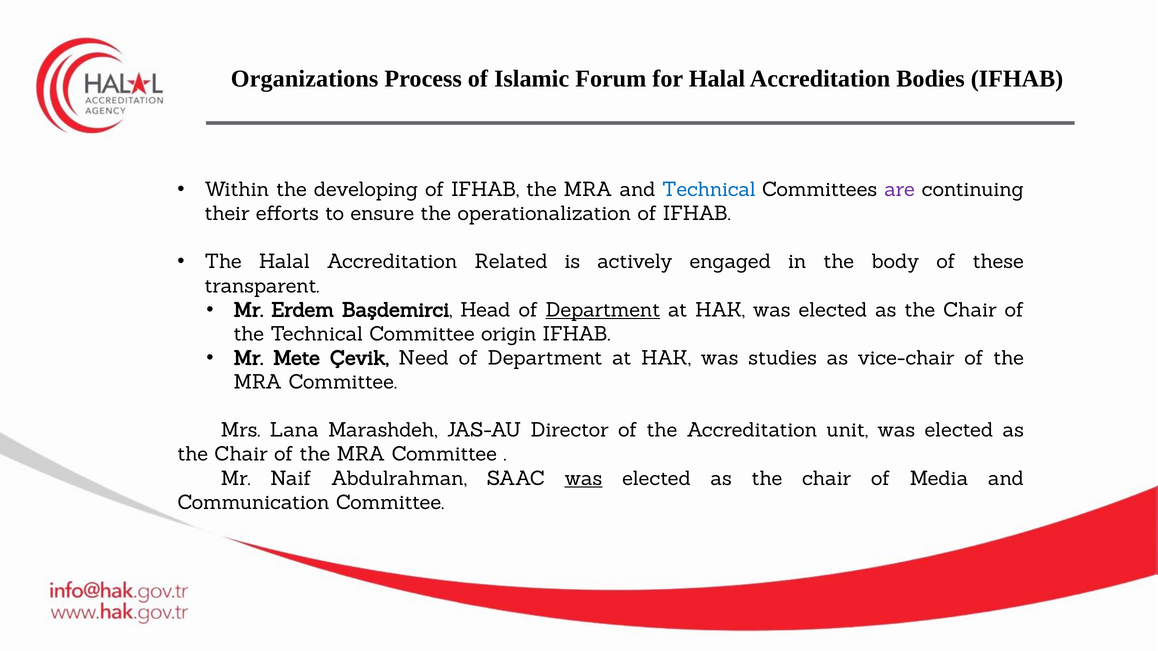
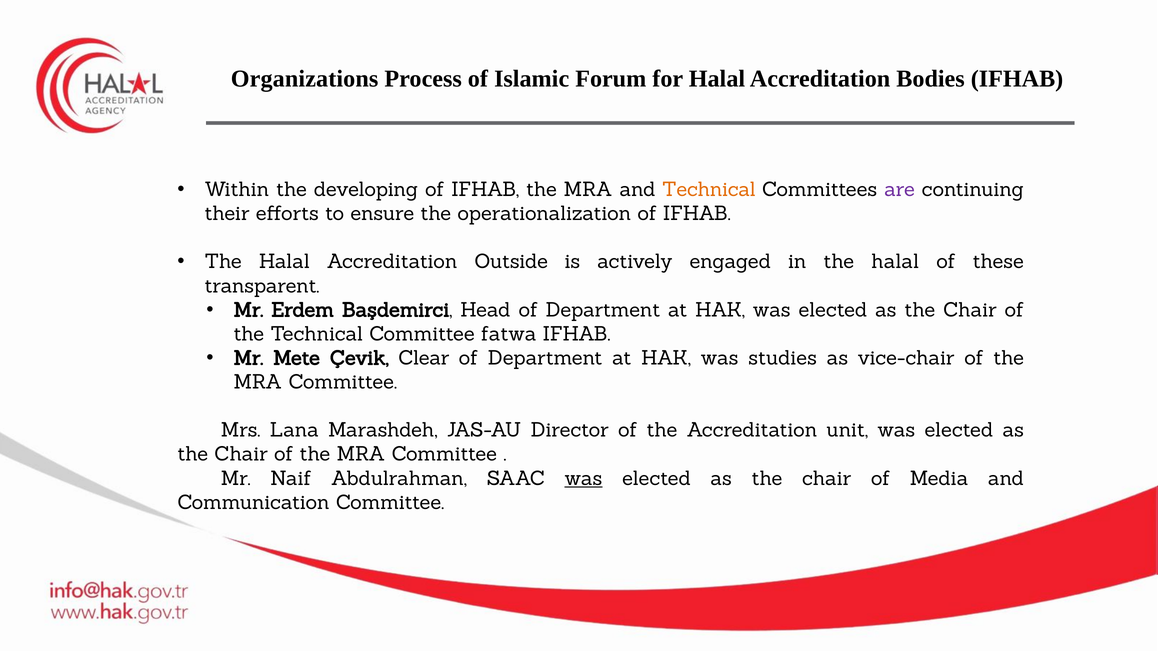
Technical at (709, 190) colour: blue -> orange
Related: Related -> Outside
in the body: body -> halal
Department at (603, 310) underline: present -> none
origin: origin -> fatwa
Need: Need -> Clear
